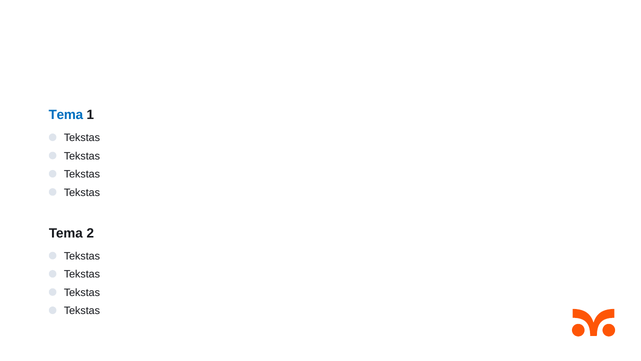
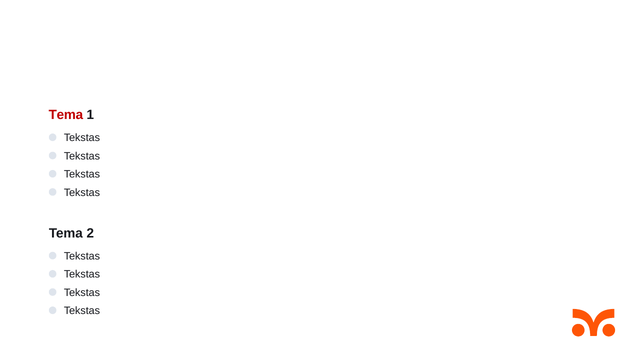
Tema at (66, 115) colour: blue -> red
